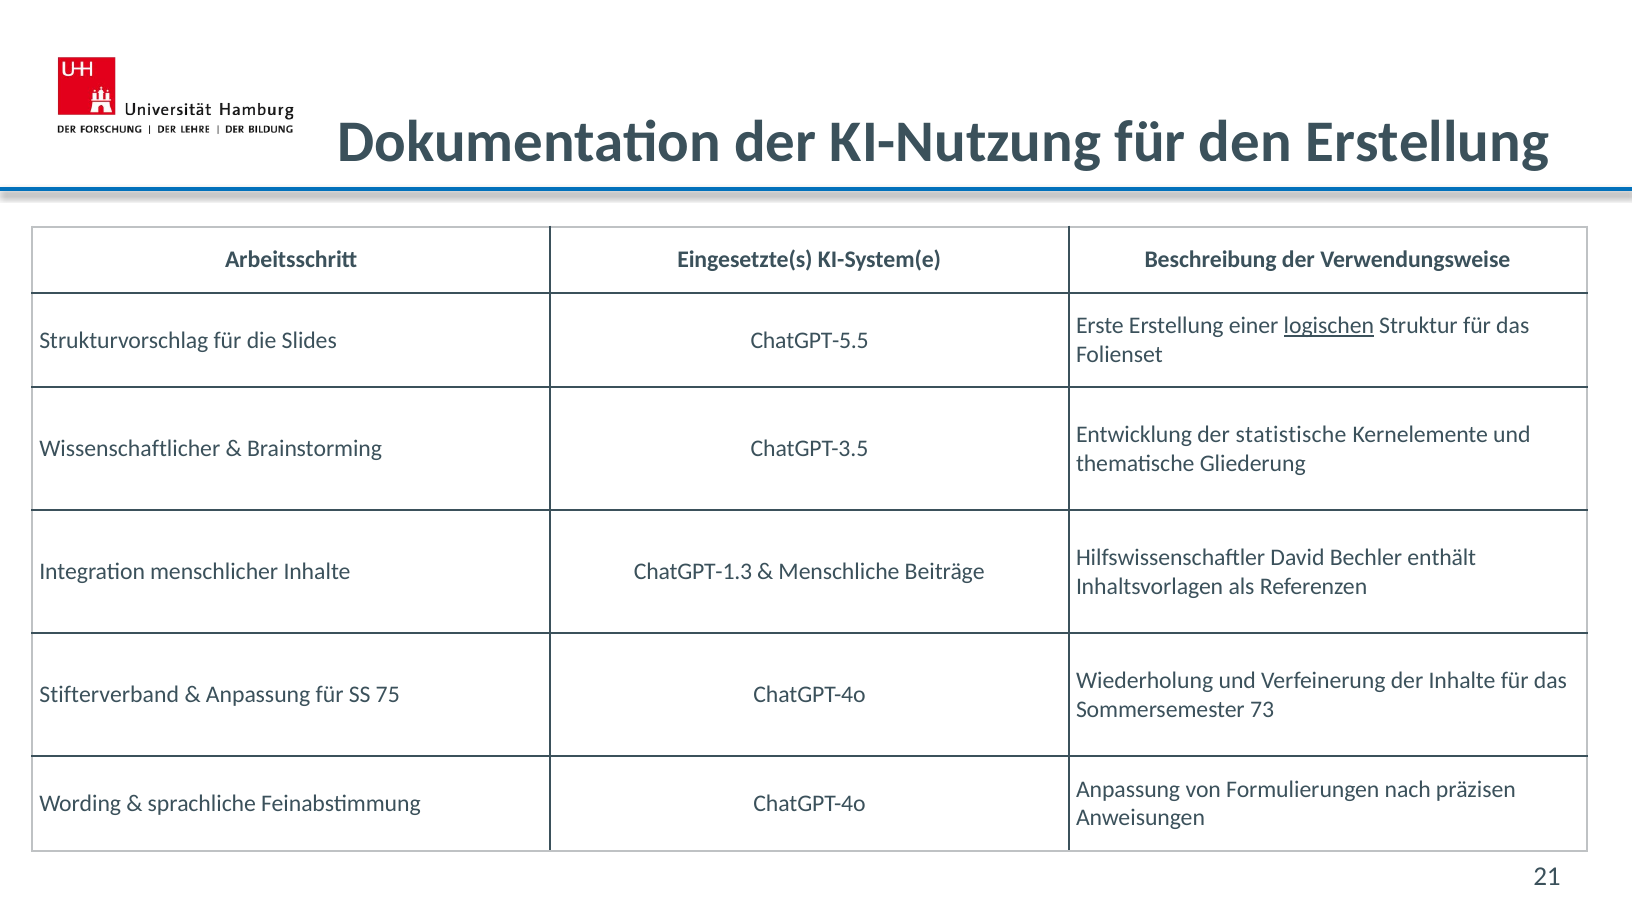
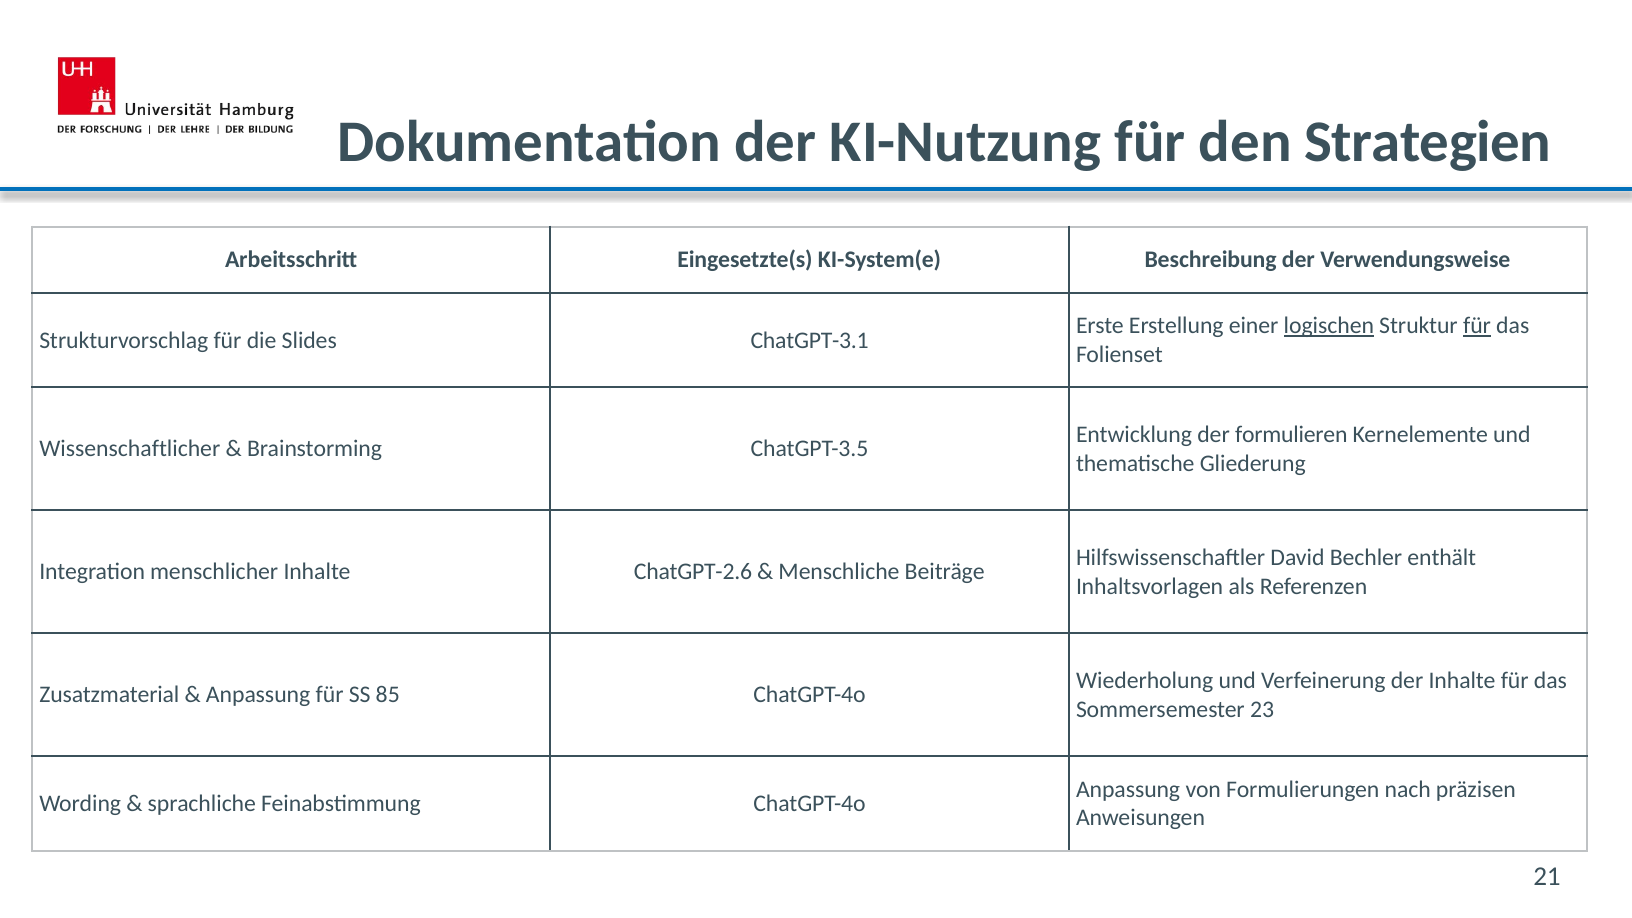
den Erstellung: Erstellung -> Strategien
für at (1477, 326) underline: none -> present
ChatGPT-5.5: ChatGPT-5.5 -> ChatGPT-3.1
statistische: statistische -> formulieren
ChatGPT-1.3: ChatGPT-1.3 -> ChatGPT-2.6
Stifterverband: Stifterverband -> Zusatzmaterial
75: 75 -> 85
73: 73 -> 23
